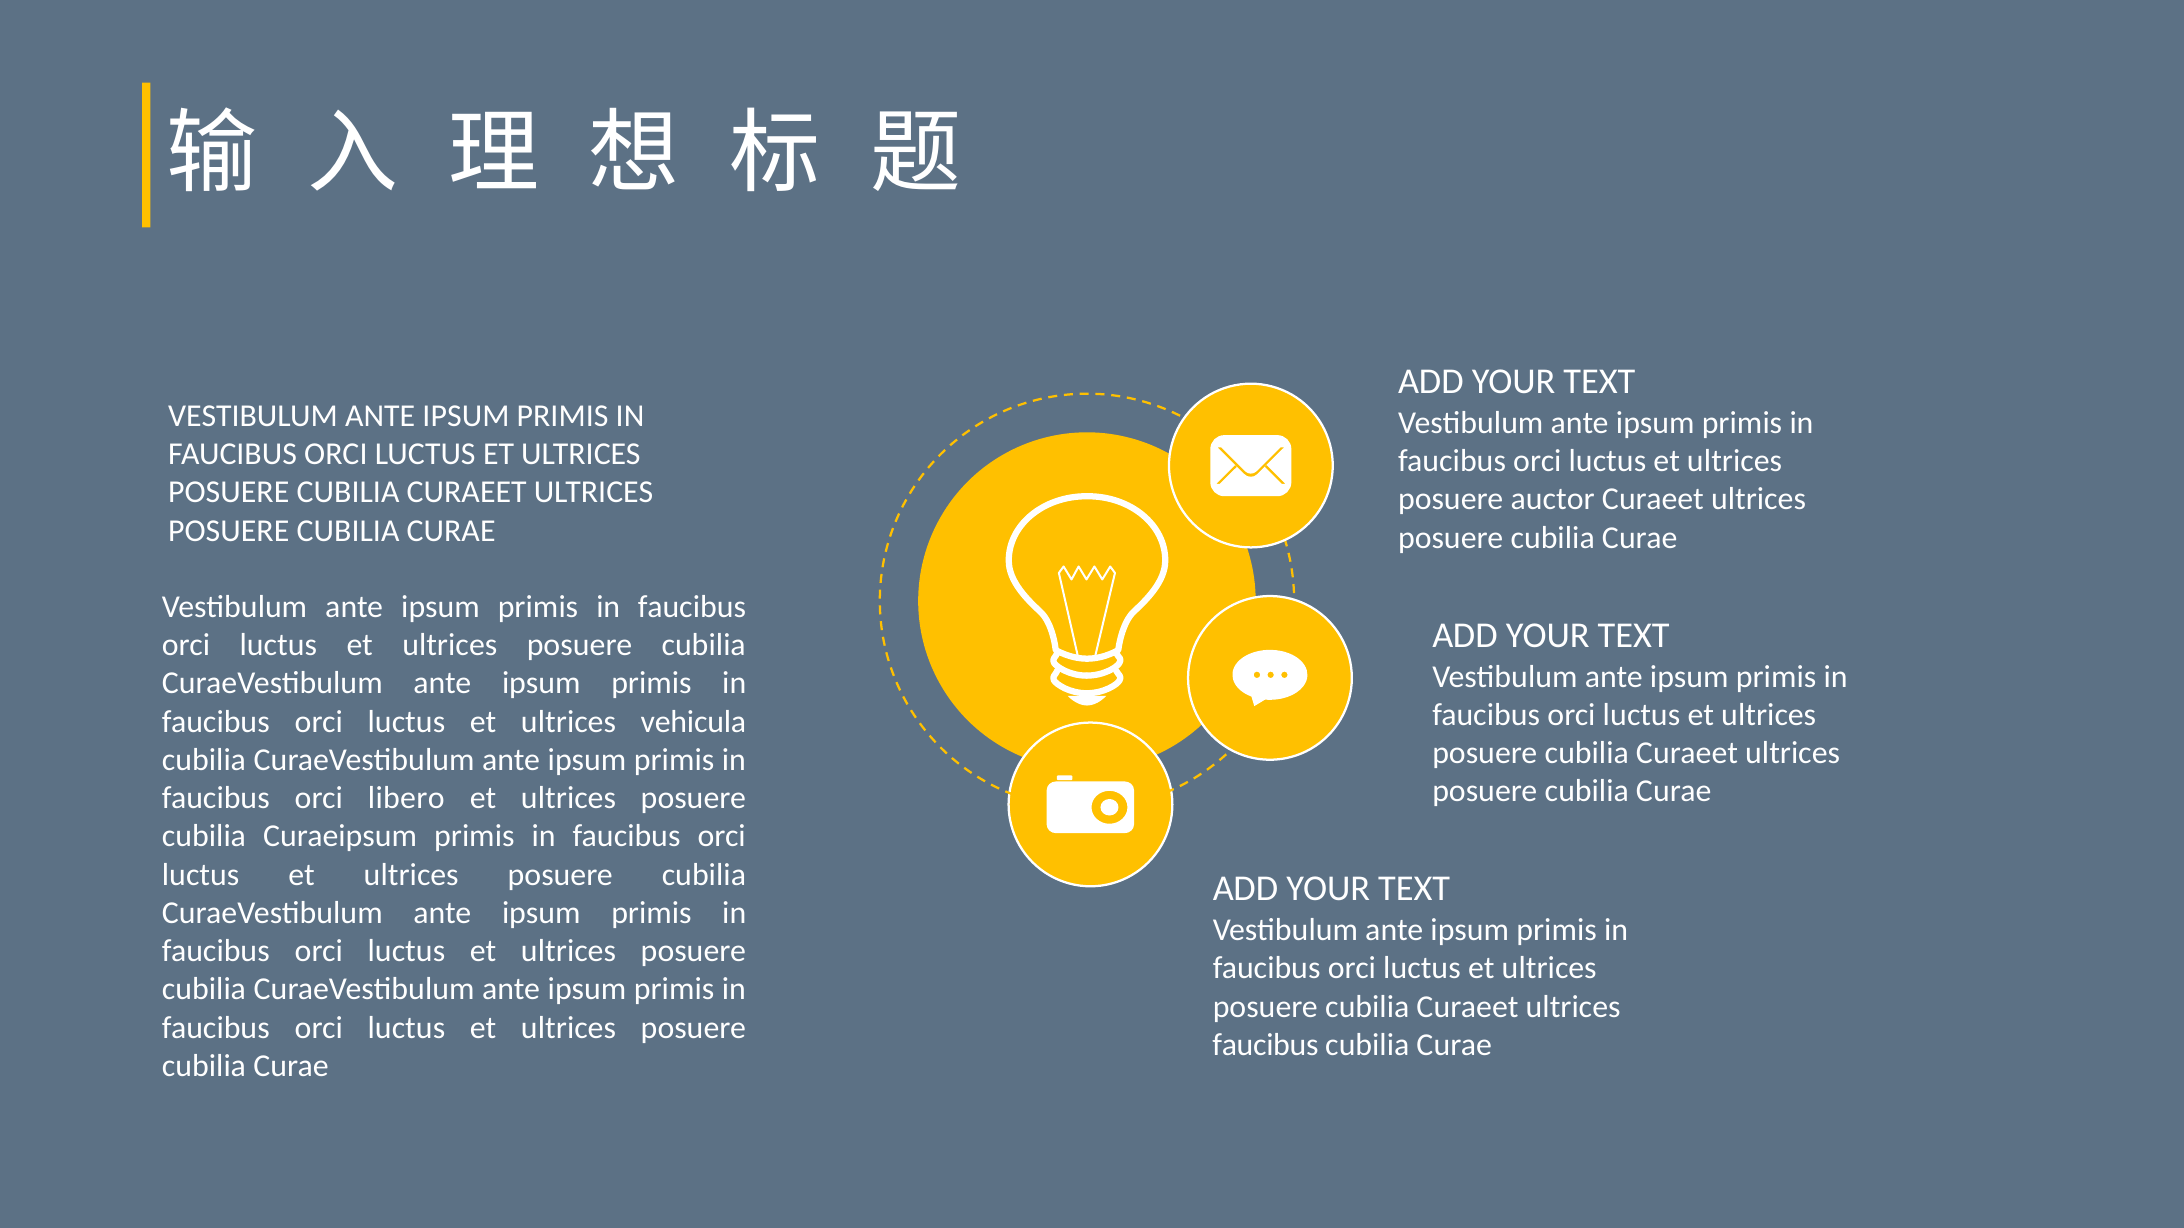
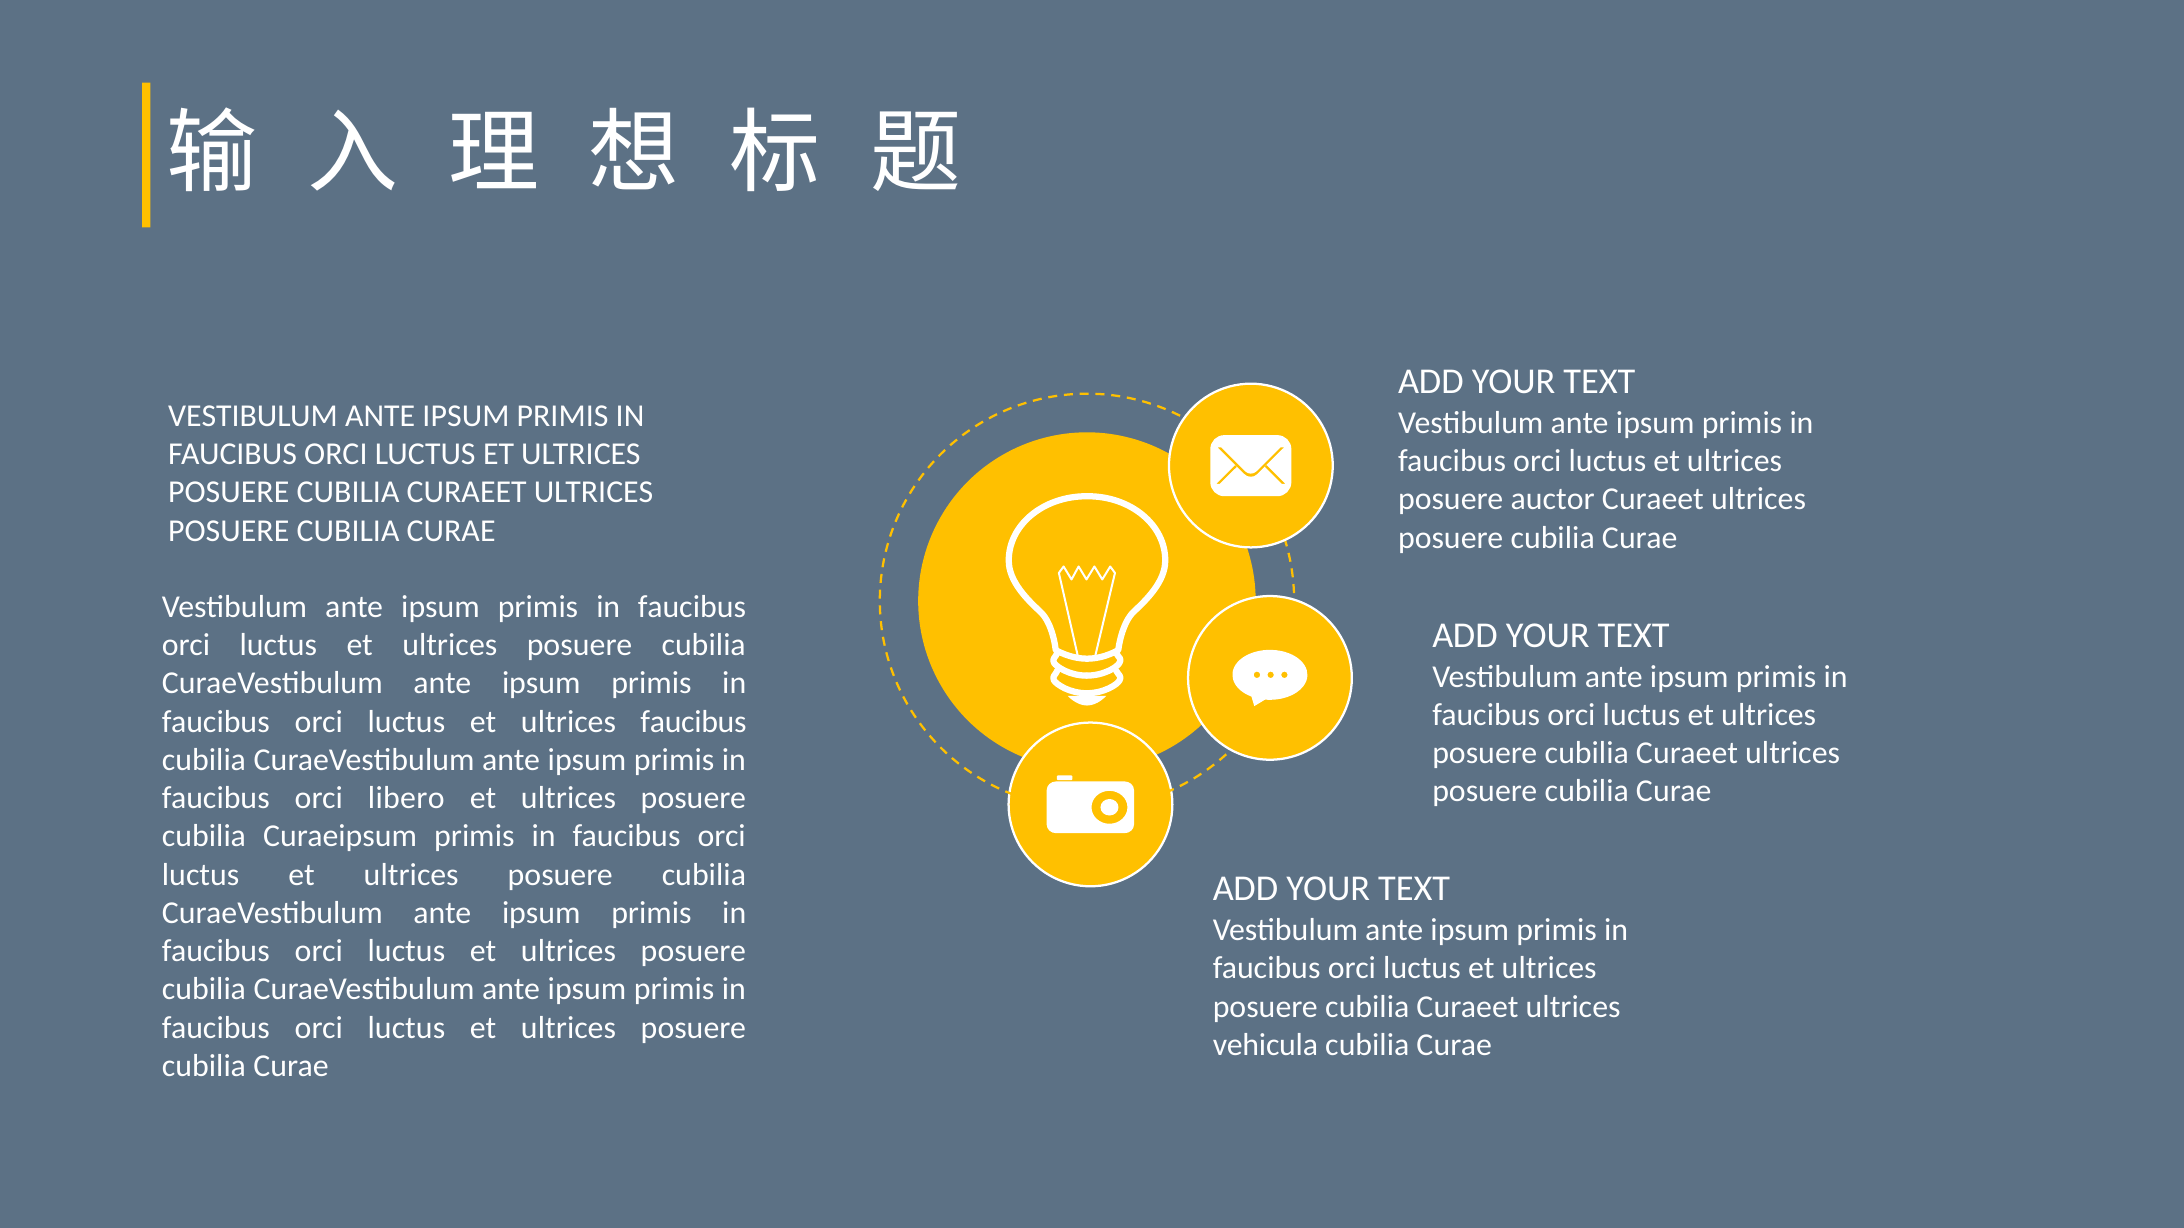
ultrices vehicula: vehicula -> faucibus
faucibus at (1265, 1045): faucibus -> vehicula
